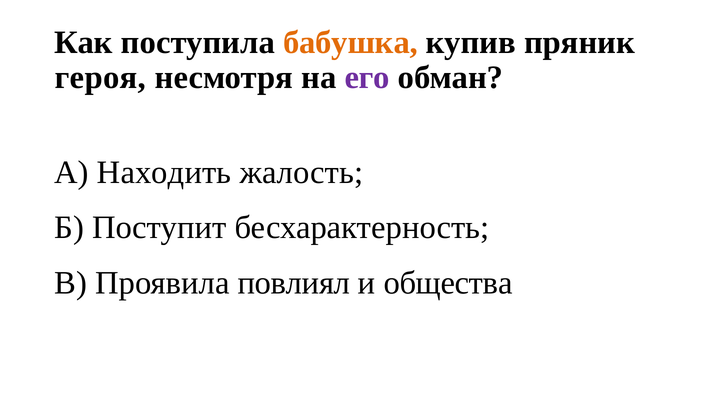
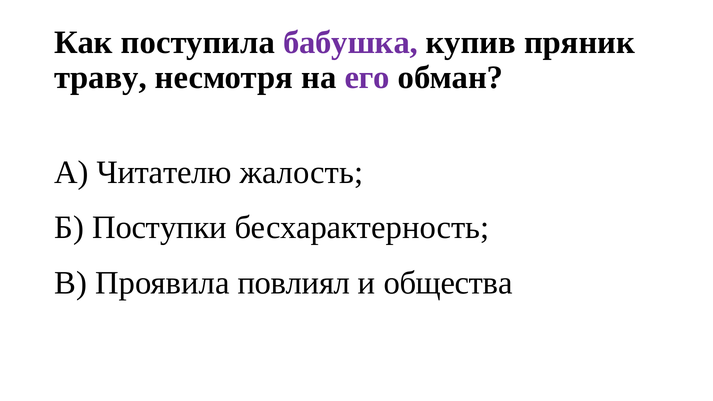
бабушка colour: orange -> purple
героя: героя -> траву
Находить: Находить -> Читателю
Поступит: Поступит -> Поступки
